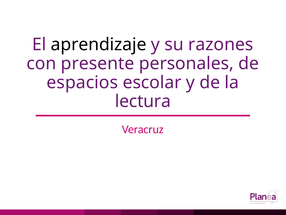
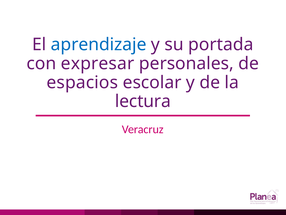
aprendizaje colour: black -> blue
razones: razones -> portada
presente: presente -> expresar
